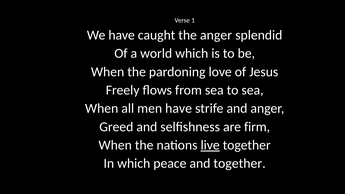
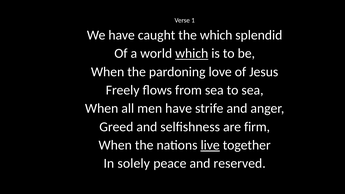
the anger: anger -> which
which at (192, 53) underline: none -> present
In which: which -> solely
and together: together -> reserved
